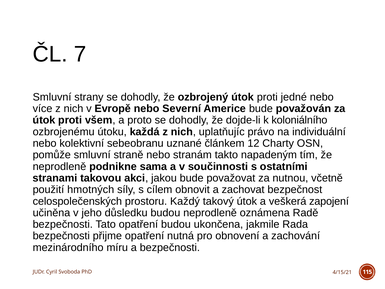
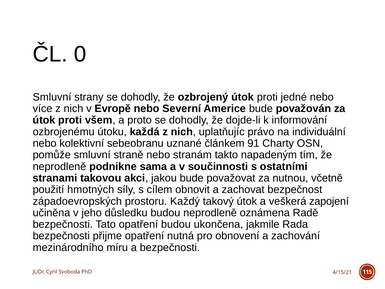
7: 7 -> 0
koloniálního: koloniálního -> informování
12: 12 -> 91
celospolečenských: celospolečenských -> západoevropských
